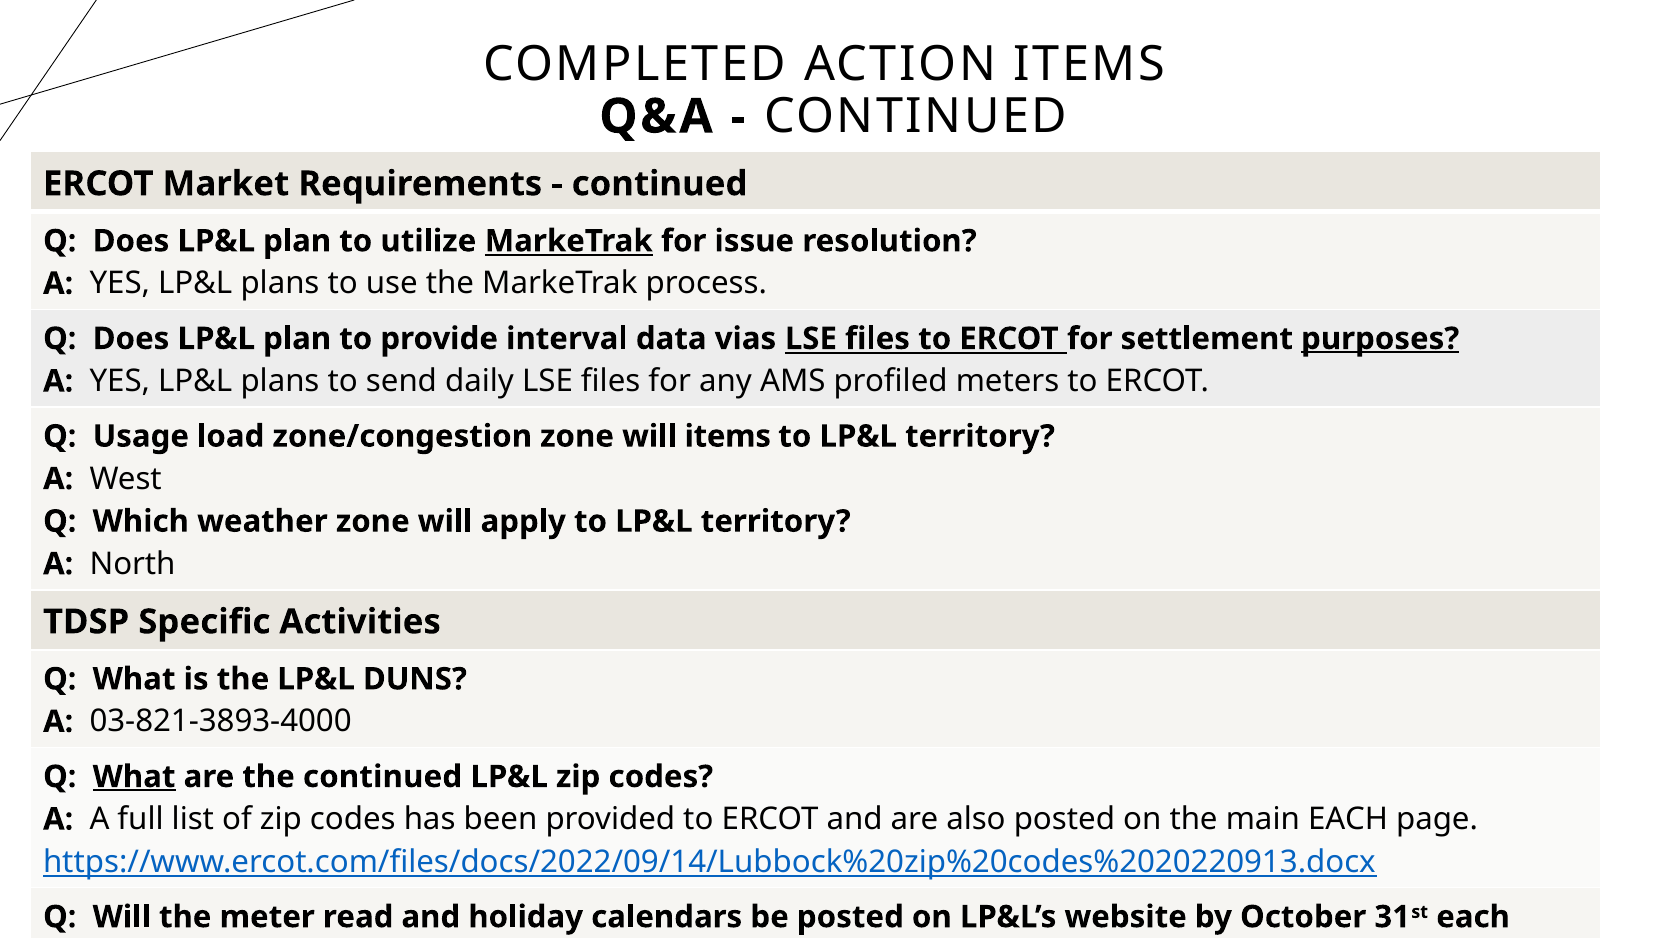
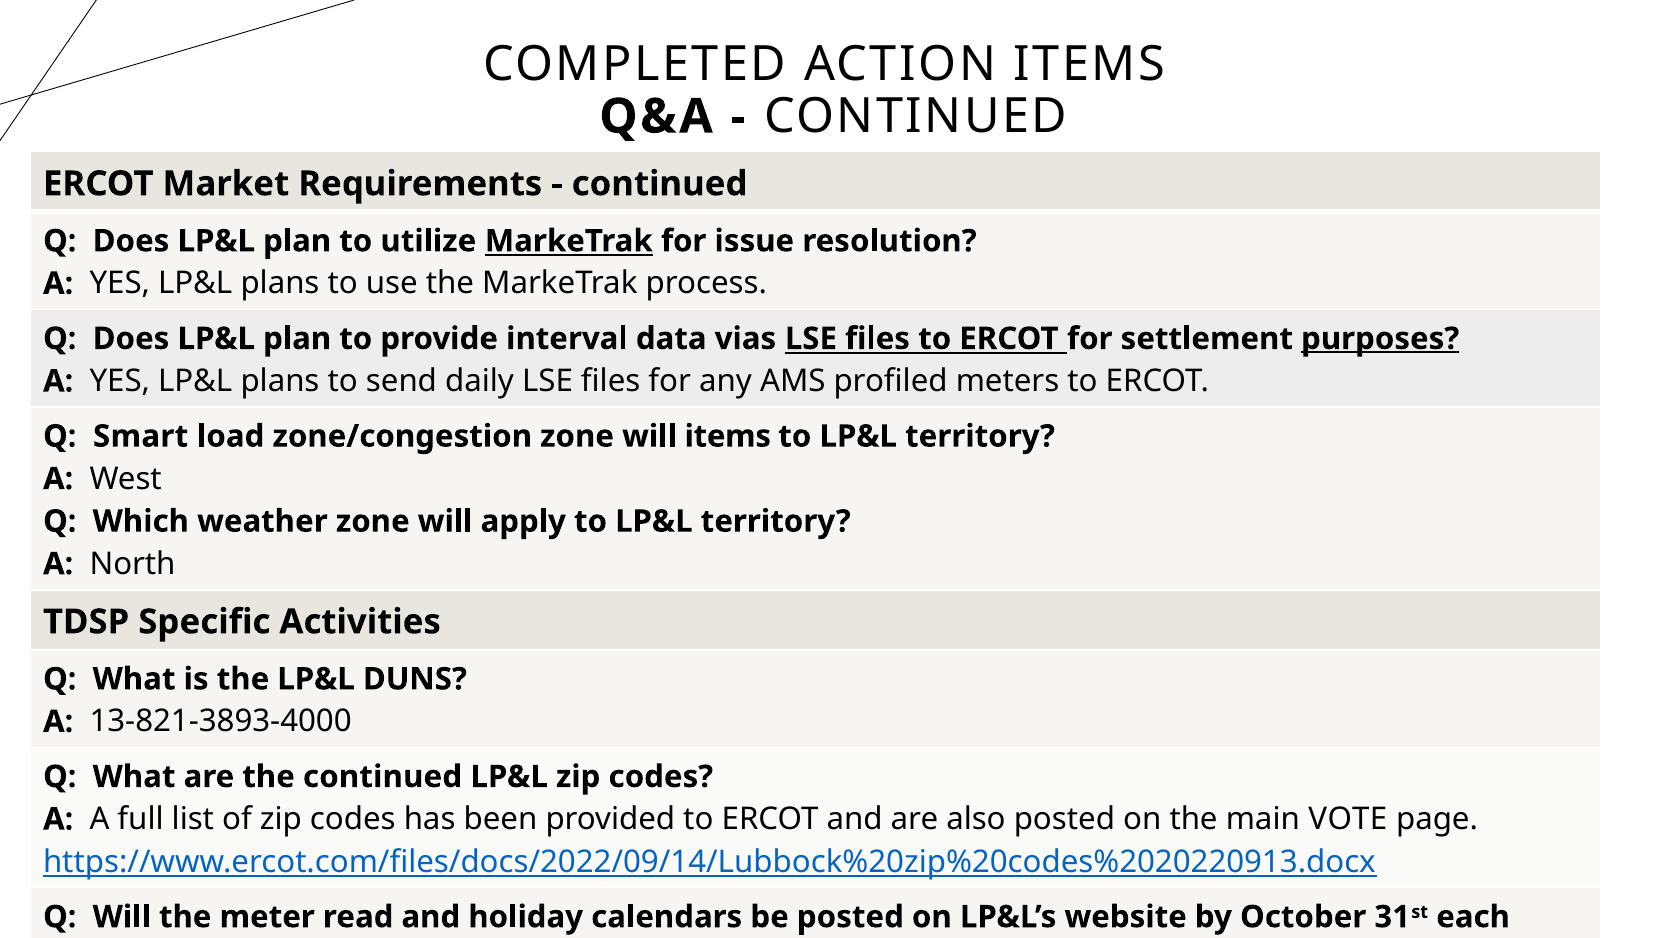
Usage: Usage -> Smart
03-821-3893-4000: 03-821-3893-4000 -> 13-821-3893-4000
What at (134, 776) underline: present -> none
main EACH: EACH -> VOTE
